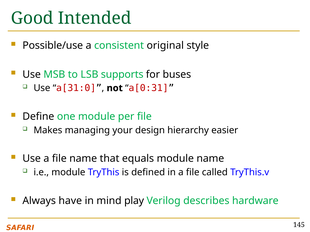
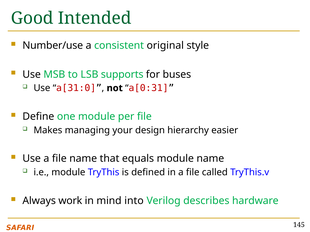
Possible/use: Possible/use -> Number/use
have: have -> work
play: play -> into
